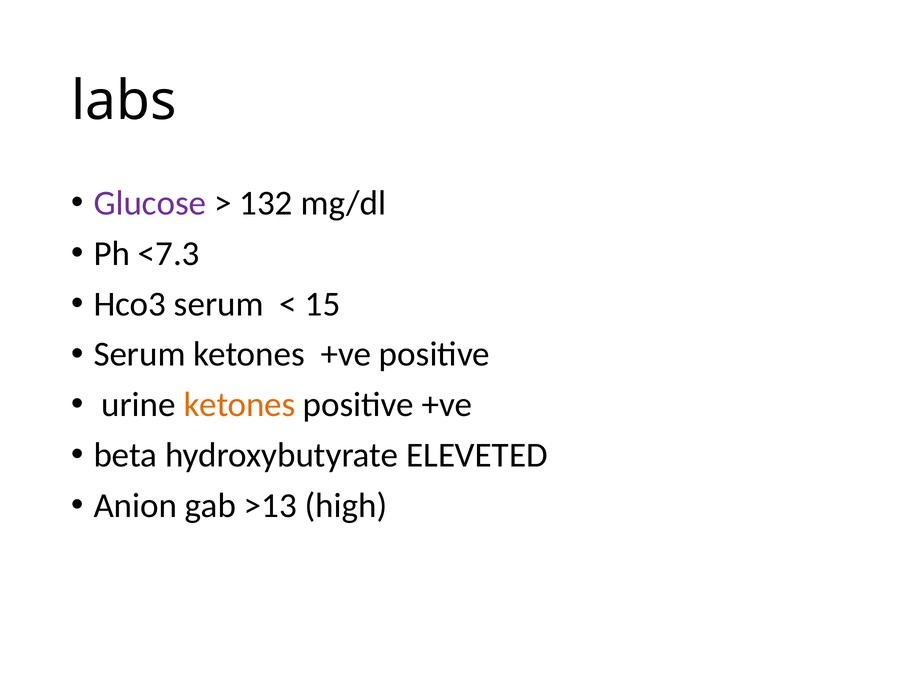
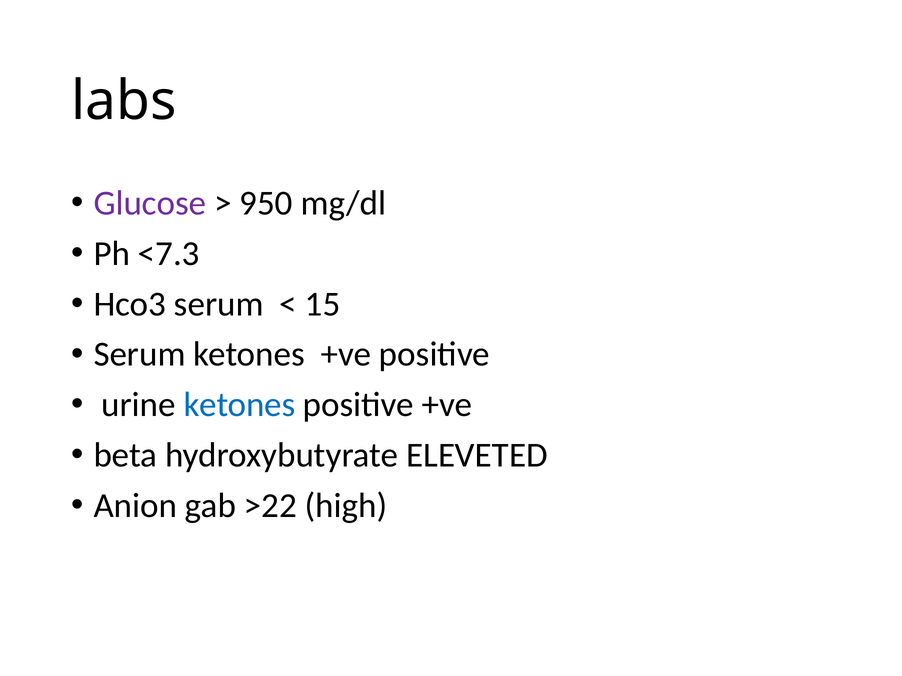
132: 132 -> 950
ketones at (239, 405) colour: orange -> blue
>13: >13 -> >22
